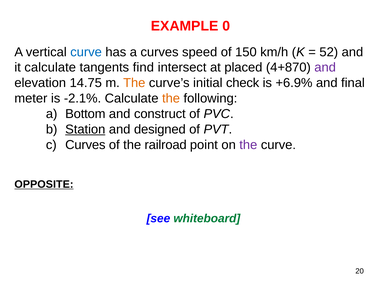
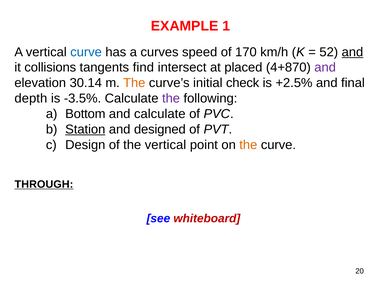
0: 0 -> 1
150: 150 -> 170
and at (352, 52) underline: none -> present
it calculate: calculate -> collisions
14.75: 14.75 -> 30.14
+6.9%: +6.9% -> +2.5%
meter: meter -> depth
-2.1%: -2.1% -> -3.5%
the at (171, 99) colour: orange -> purple
and construct: construct -> calculate
Curves at (85, 145): Curves -> Design
the railroad: railroad -> vertical
the at (248, 145) colour: purple -> orange
OPPOSITE: OPPOSITE -> THROUGH
whiteboard colour: green -> red
